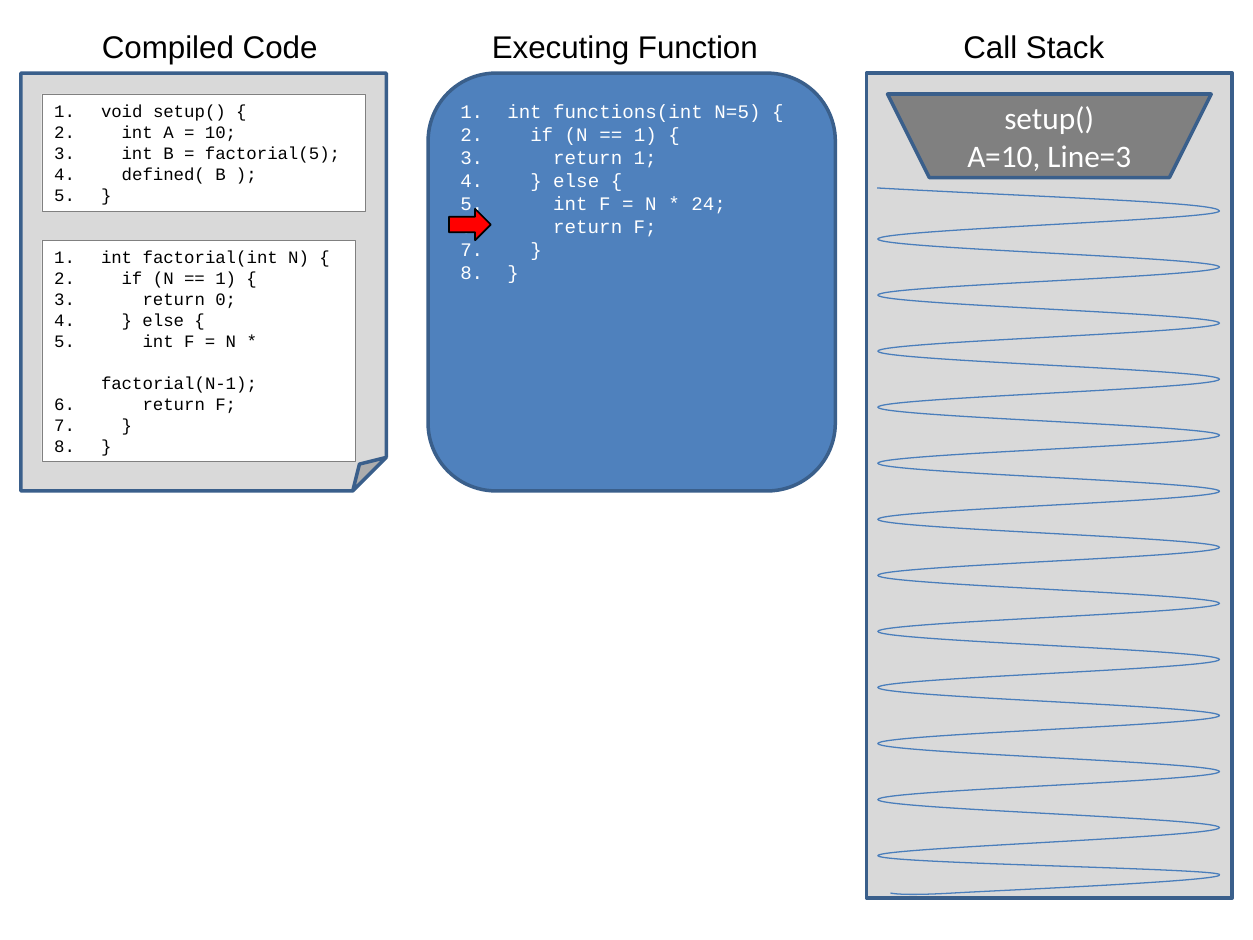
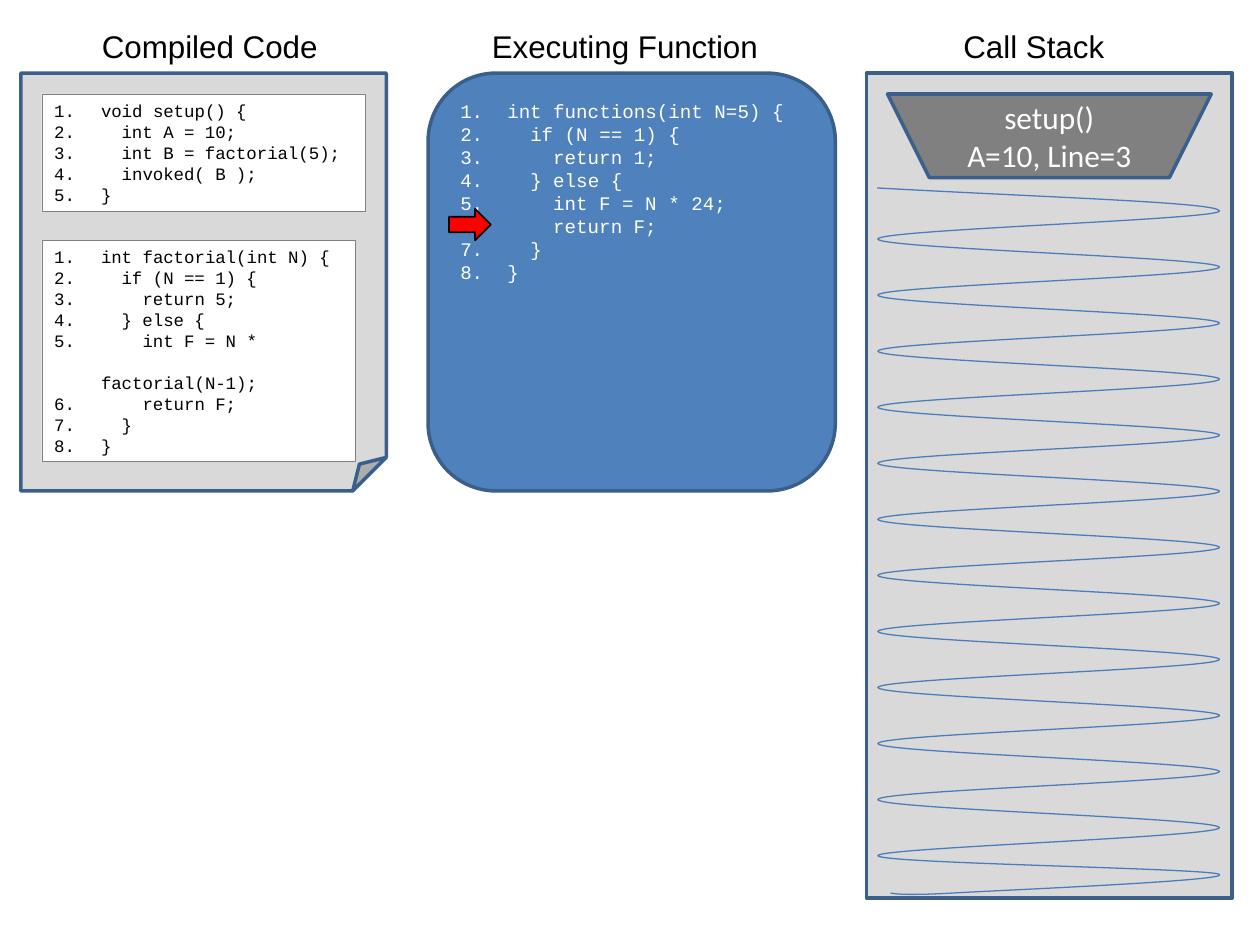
defined(: defined( -> invoked(
return 0: 0 -> 5
